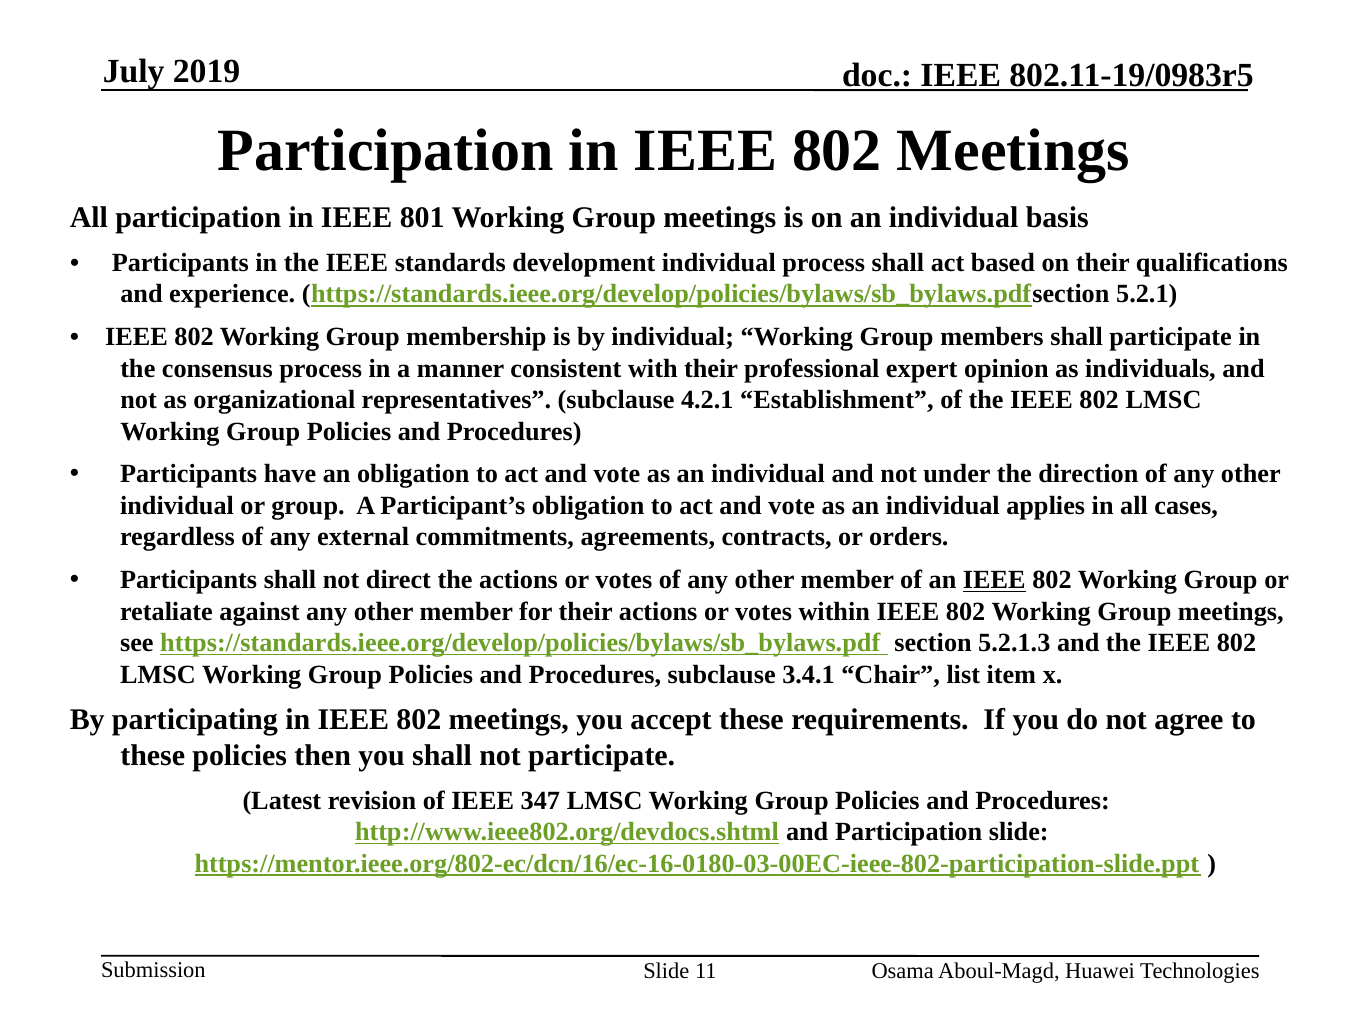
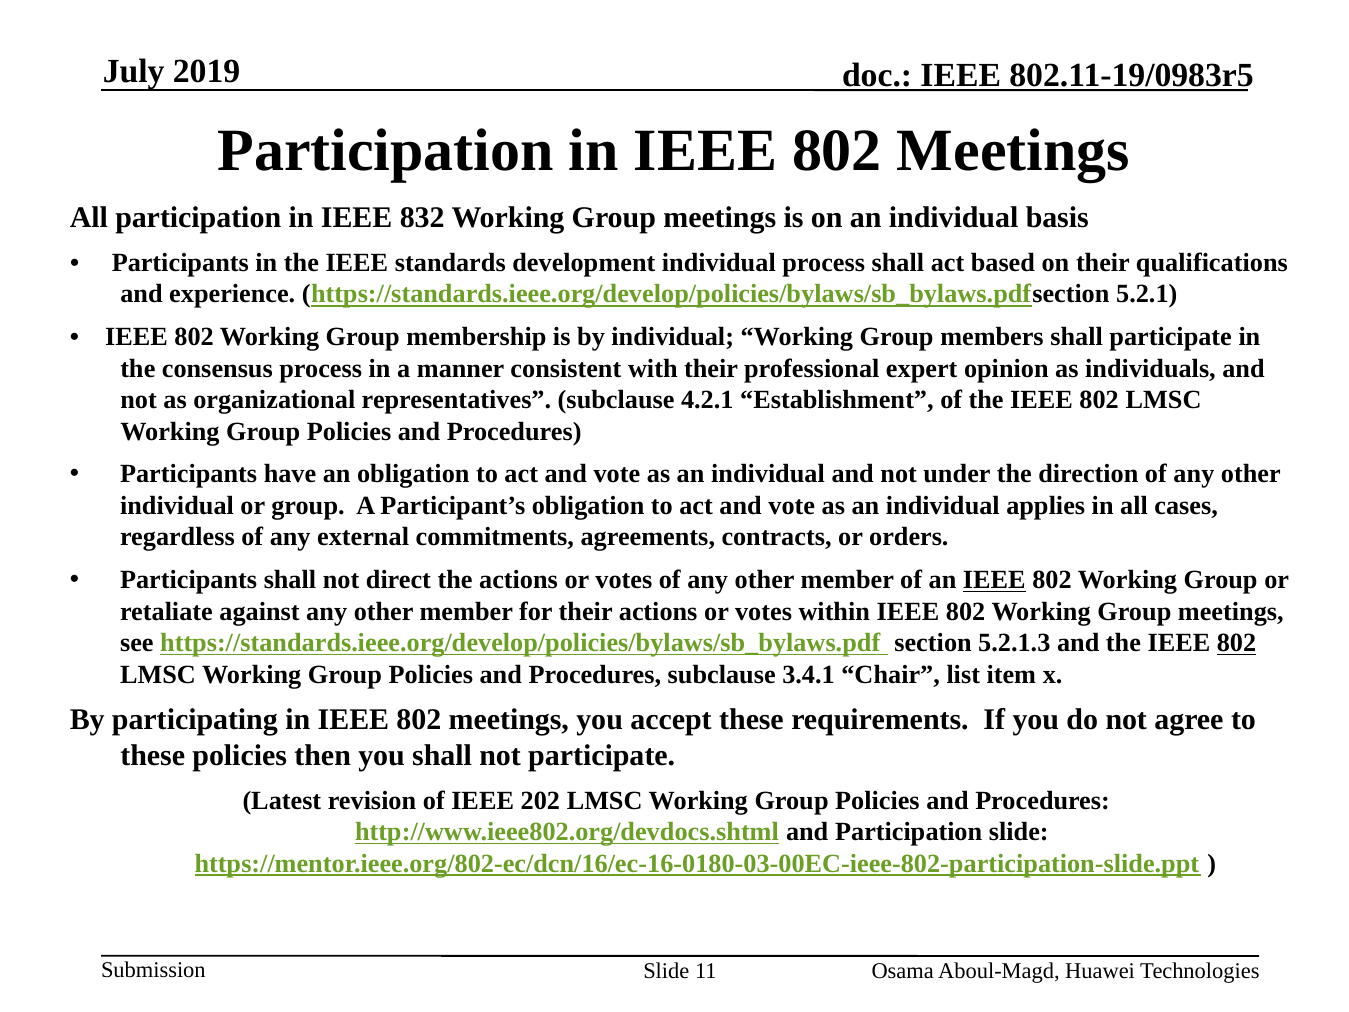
801: 801 -> 832
802 at (1237, 643) underline: none -> present
347: 347 -> 202
